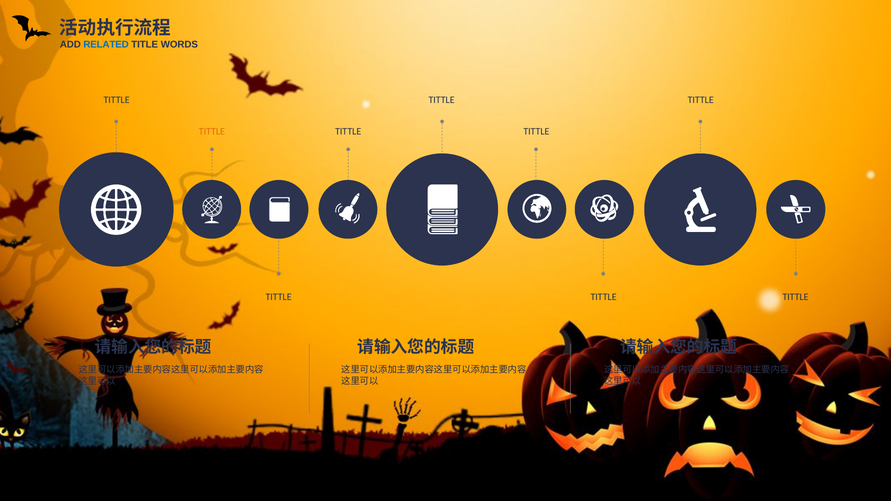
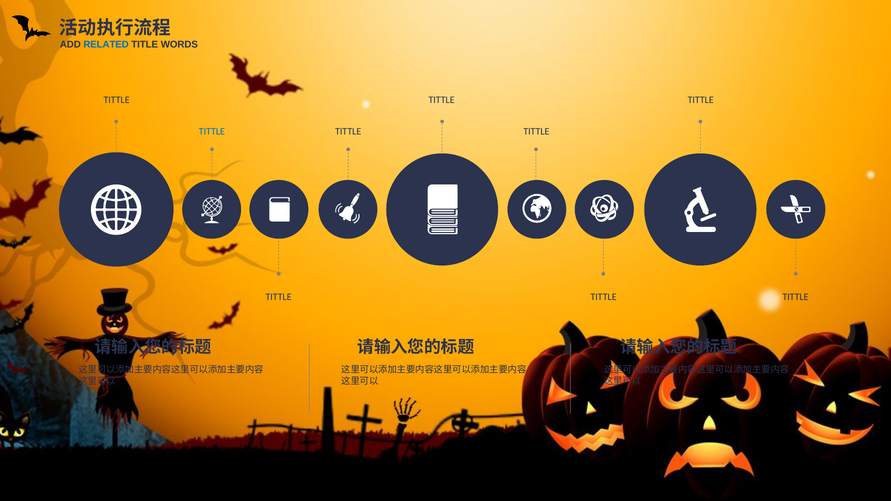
TITTLE at (212, 132) colour: orange -> blue
